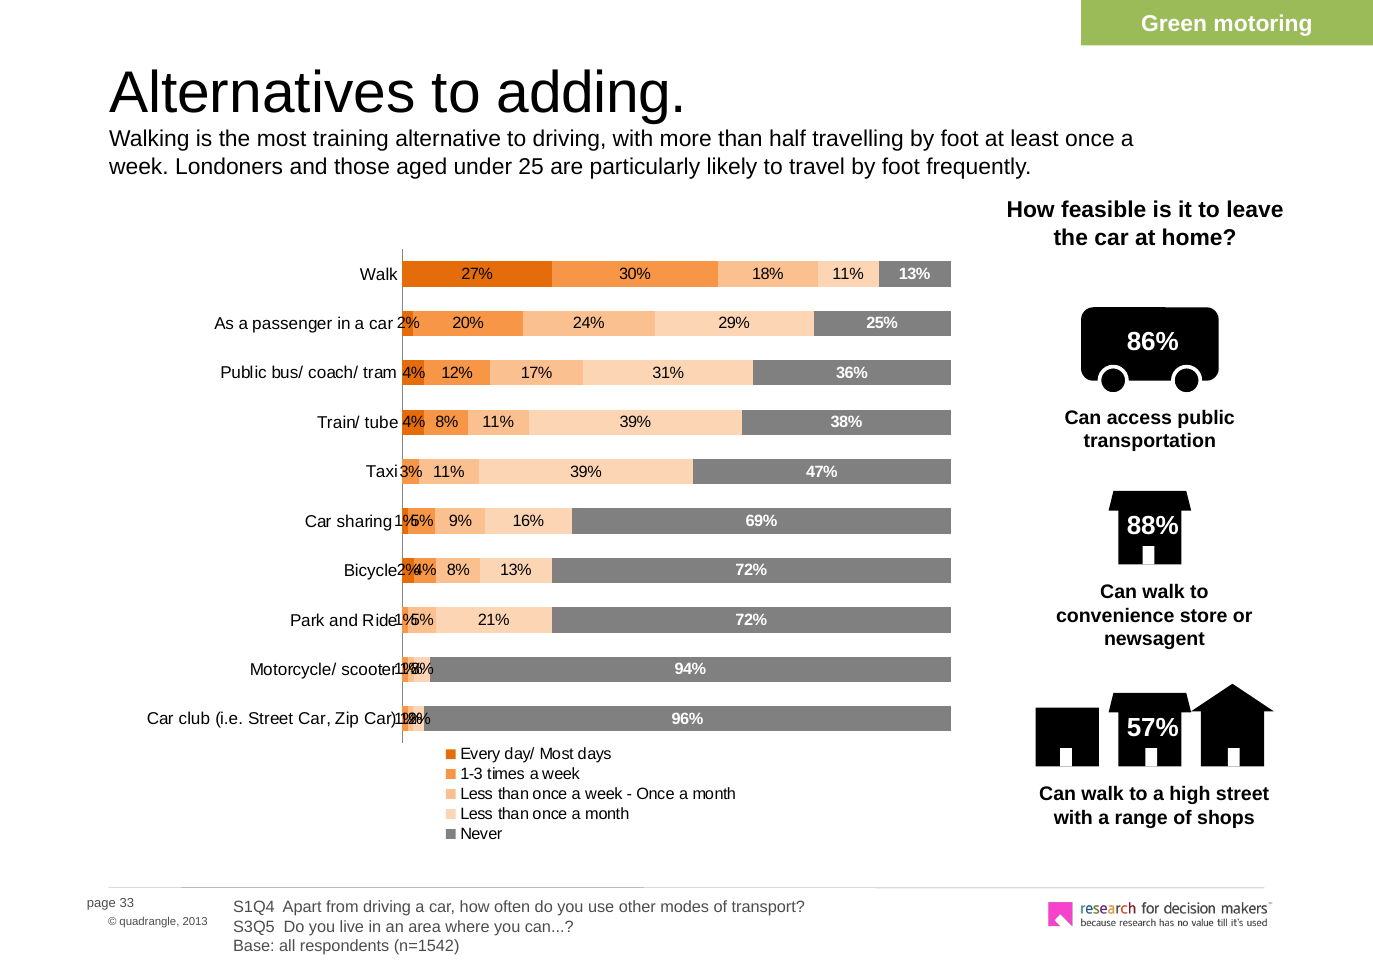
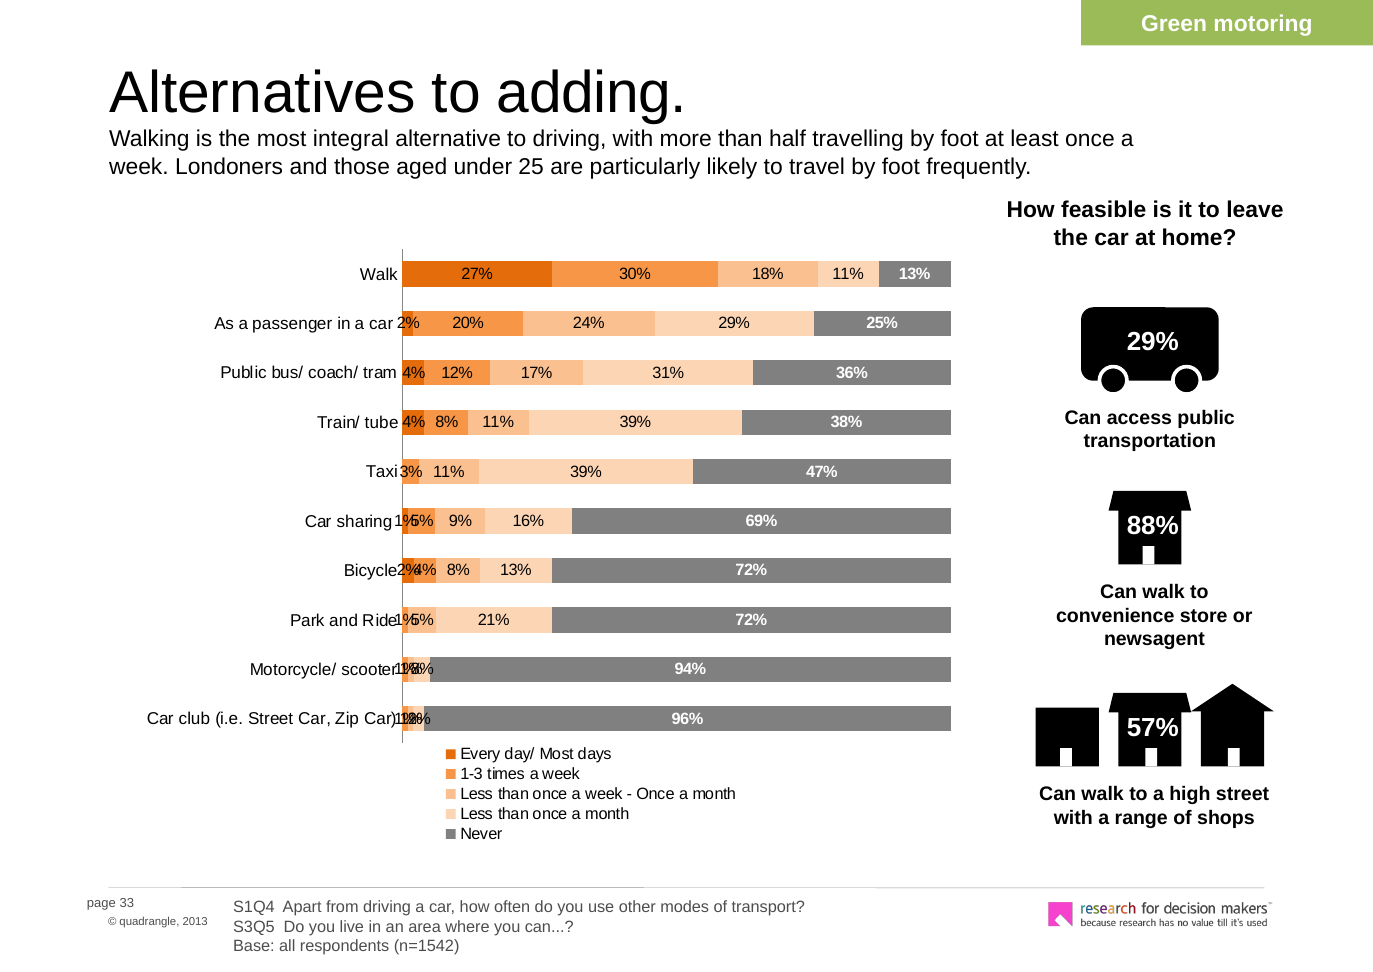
training: training -> integral
86% at (1153, 342): 86% -> 29%
